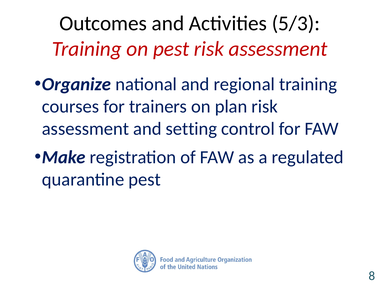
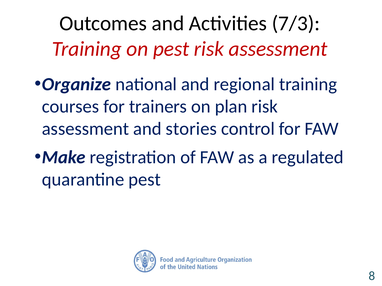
5/3: 5/3 -> 7/3
setting: setting -> stories
